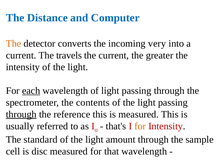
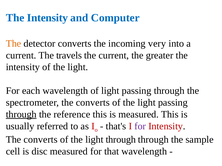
Distance at (47, 18): Distance -> Intensity
each underline: present -> none
spectrometer the contents: contents -> converts
for at (140, 126) colour: orange -> purple
standard at (41, 140): standard -> converts
light amount: amount -> through
